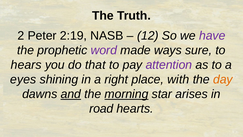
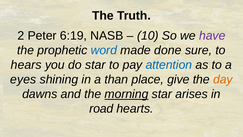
2:19: 2:19 -> 6:19
12: 12 -> 10
word colour: purple -> blue
ways: ways -> done
do that: that -> star
attention colour: purple -> blue
right: right -> than
with: with -> give
and underline: present -> none
